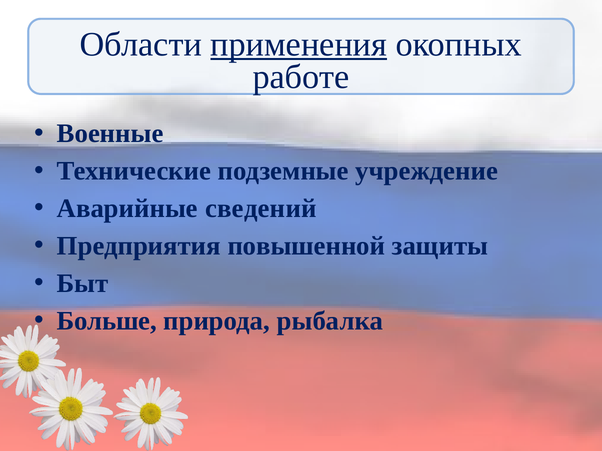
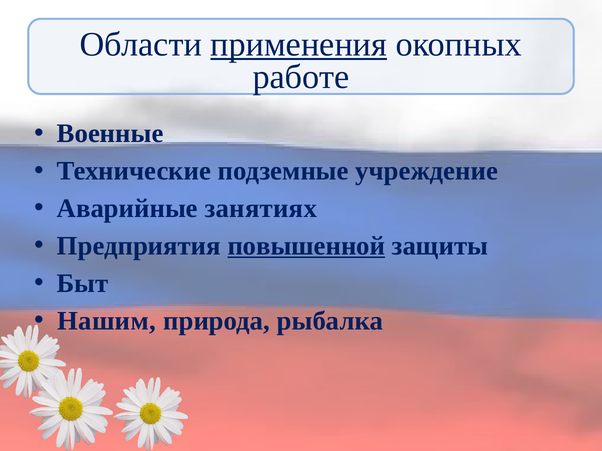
сведений: сведений -> занятиях
повышенной underline: none -> present
Больше: Больше -> Нашим
